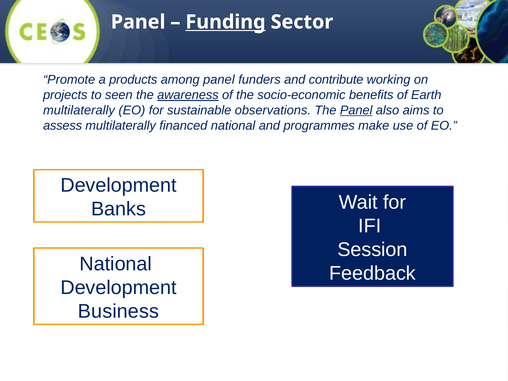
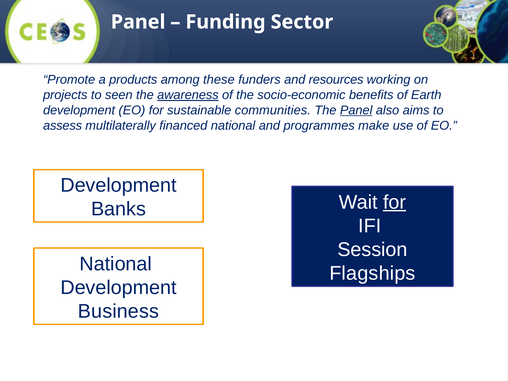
Funding underline: present -> none
among panel: panel -> these
contribute: contribute -> resources
multilaterally at (79, 110): multilaterally -> development
observations: observations -> communities
for at (395, 202) underline: none -> present
Feedback: Feedback -> Flagships
